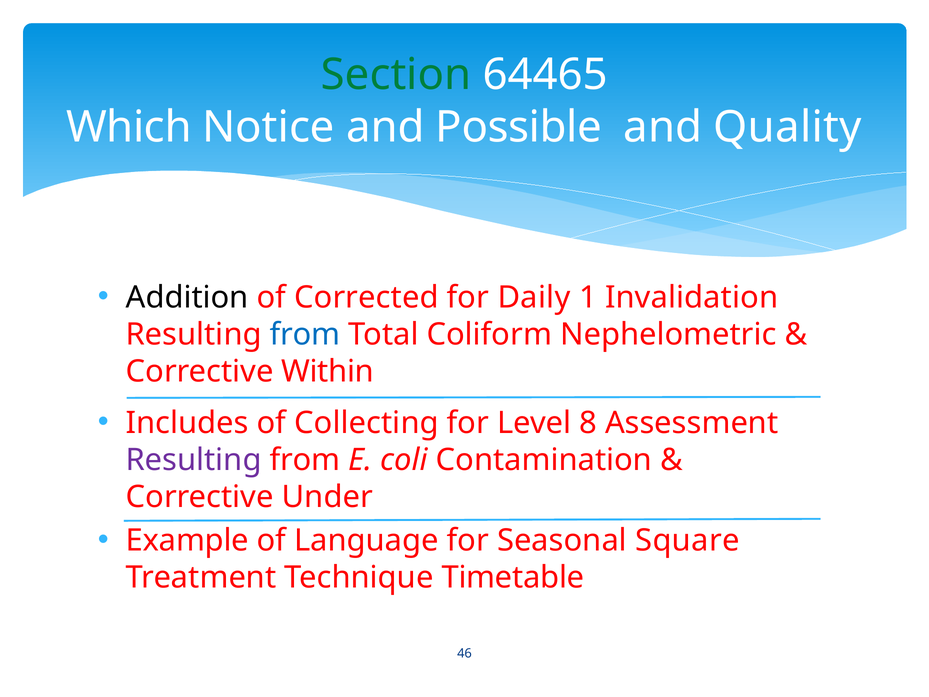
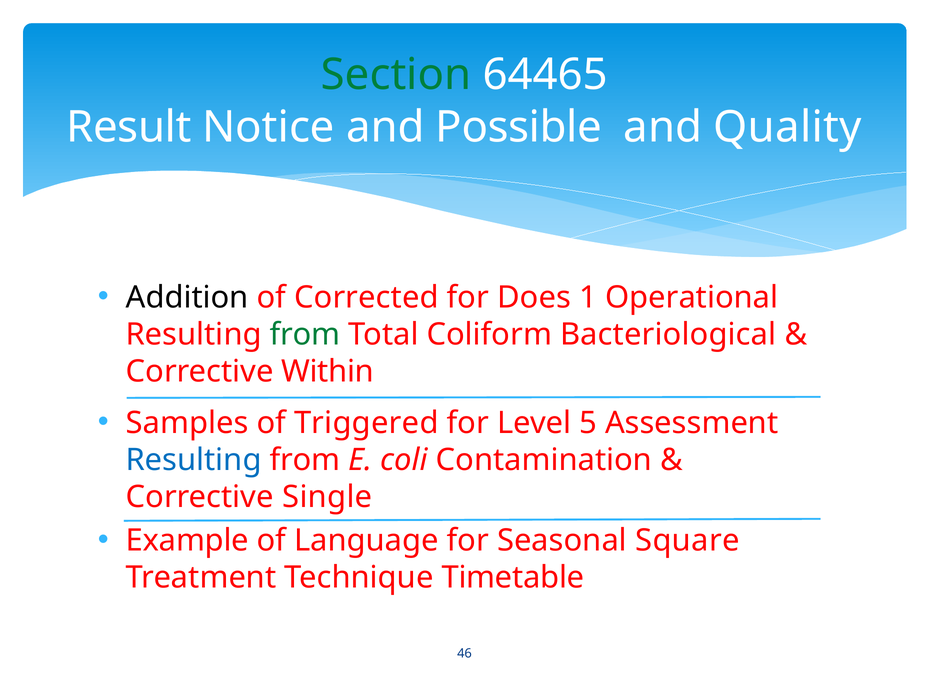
Which: Which -> Result
Daily: Daily -> Does
Invalidation: Invalidation -> Operational
from at (305, 334) colour: blue -> green
Nephelometric: Nephelometric -> Bacteriological
Includes: Includes -> Samples
Collecting: Collecting -> Triggered
8: 8 -> 5
Resulting at (194, 460) colour: purple -> blue
Under: Under -> Single
